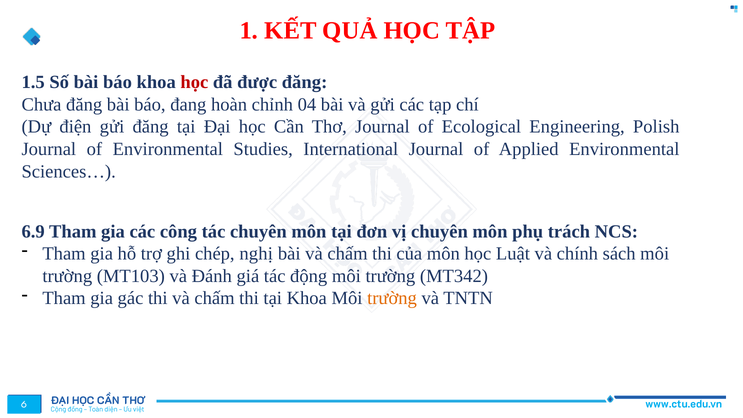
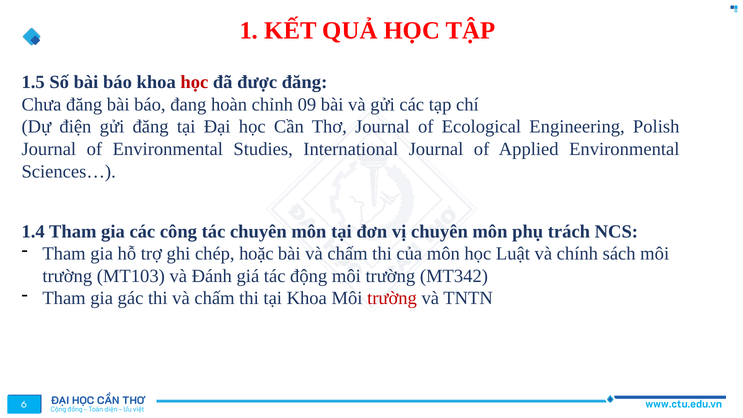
04: 04 -> 09
6.9: 6.9 -> 1.4
nghị: nghị -> hoặc
trường at (392, 298) colour: orange -> red
